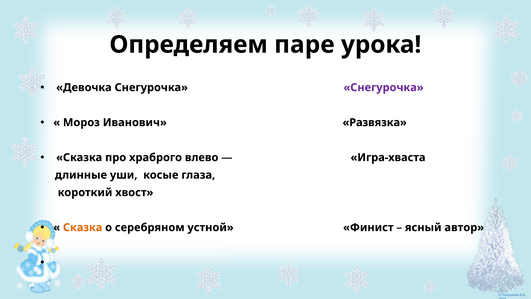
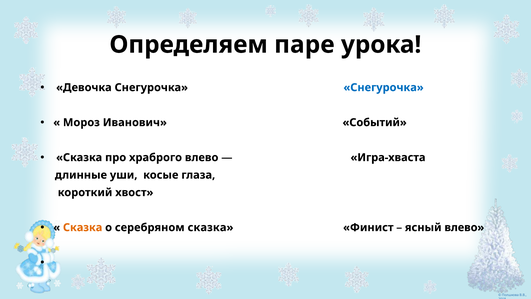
Снегурочка at (384, 87) colour: purple -> blue
Развязка: Развязка -> Событий
серебряном устной: устной -> сказка
ясный автор: автор -> влево
